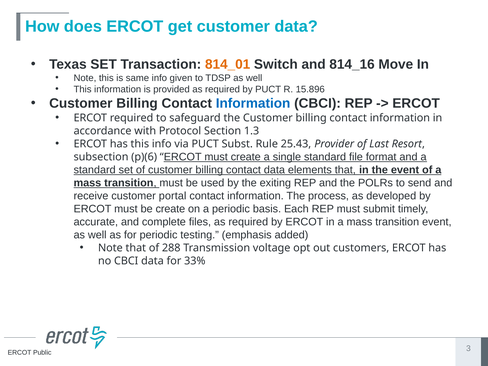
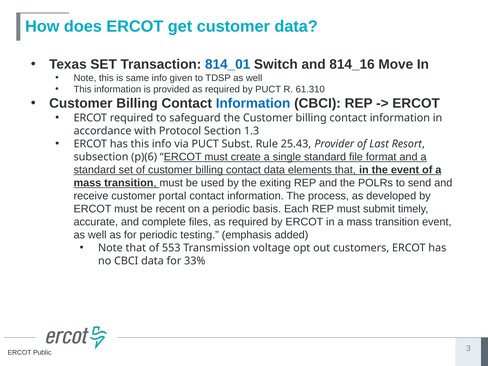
814_01 colour: orange -> blue
15.896: 15.896 -> 61.310
be create: create -> recent
288: 288 -> 553
